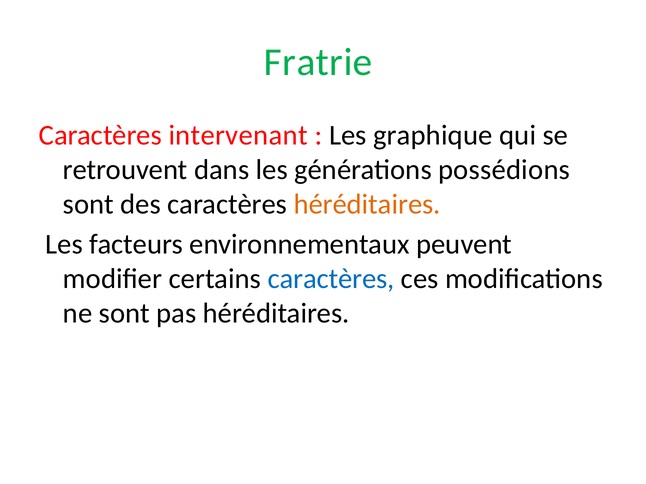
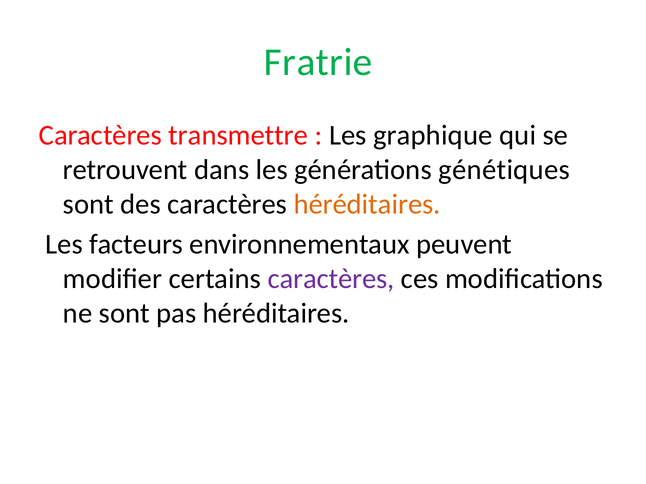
intervenant: intervenant -> transmettre
possédions: possédions -> génétiques
caractères at (331, 279) colour: blue -> purple
